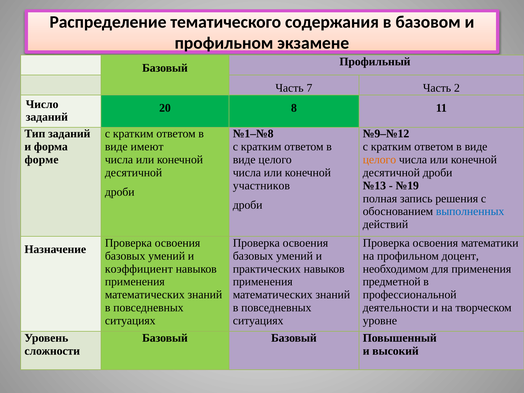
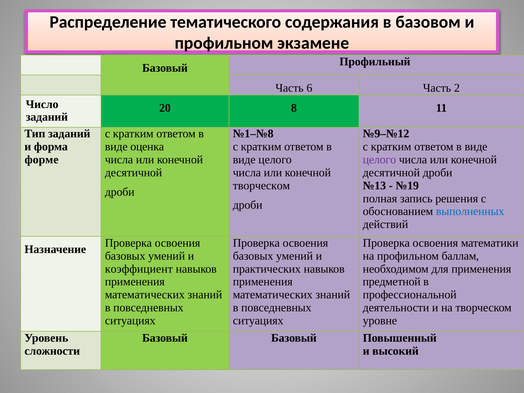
7: 7 -> 6
имеют: имеют -> оценка
целого at (379, 160) colour: orange -> purple
участников at (261, 186): участников -> творческом
доцент: доцент -> баллам
